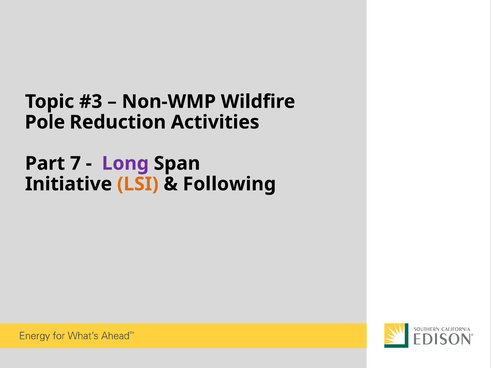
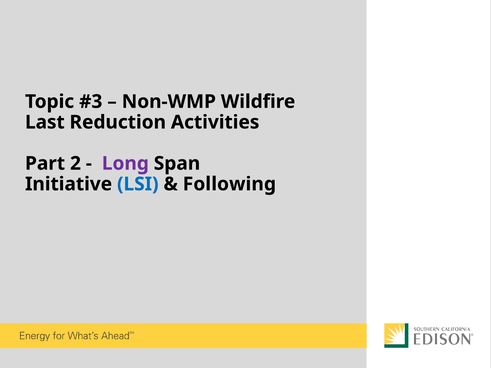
Pole: Pole -> Last
7: 7 -> 2
LSI colour: orange -> blue
